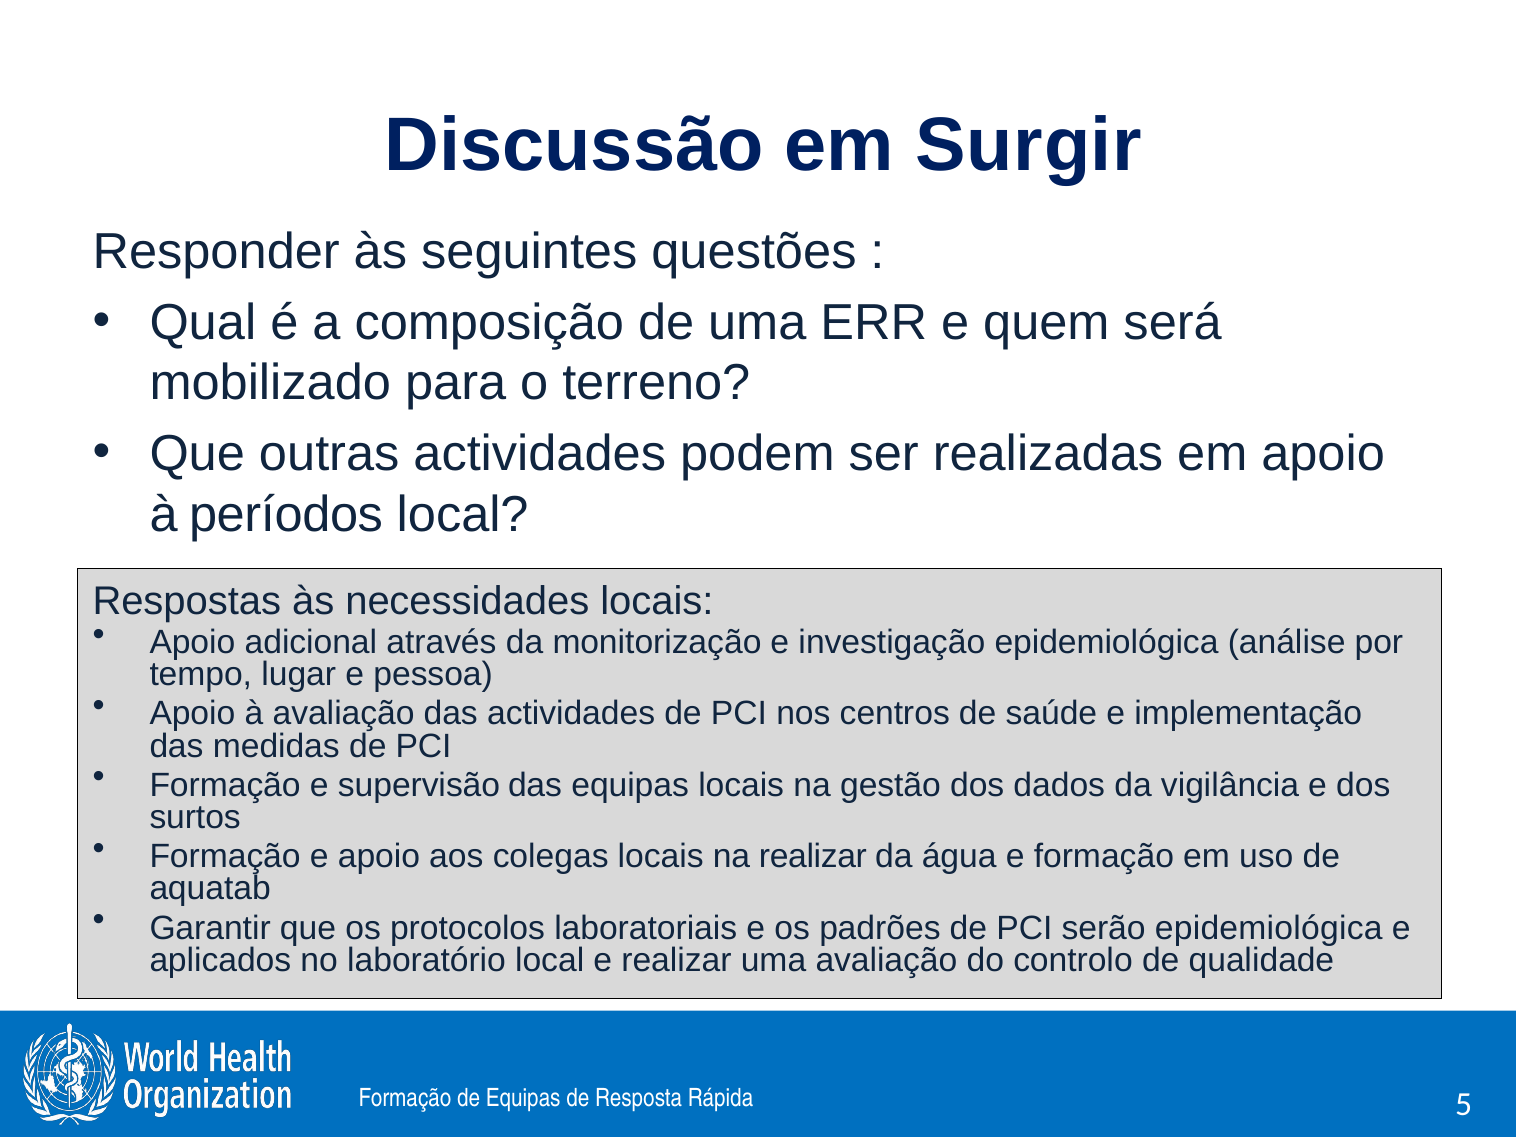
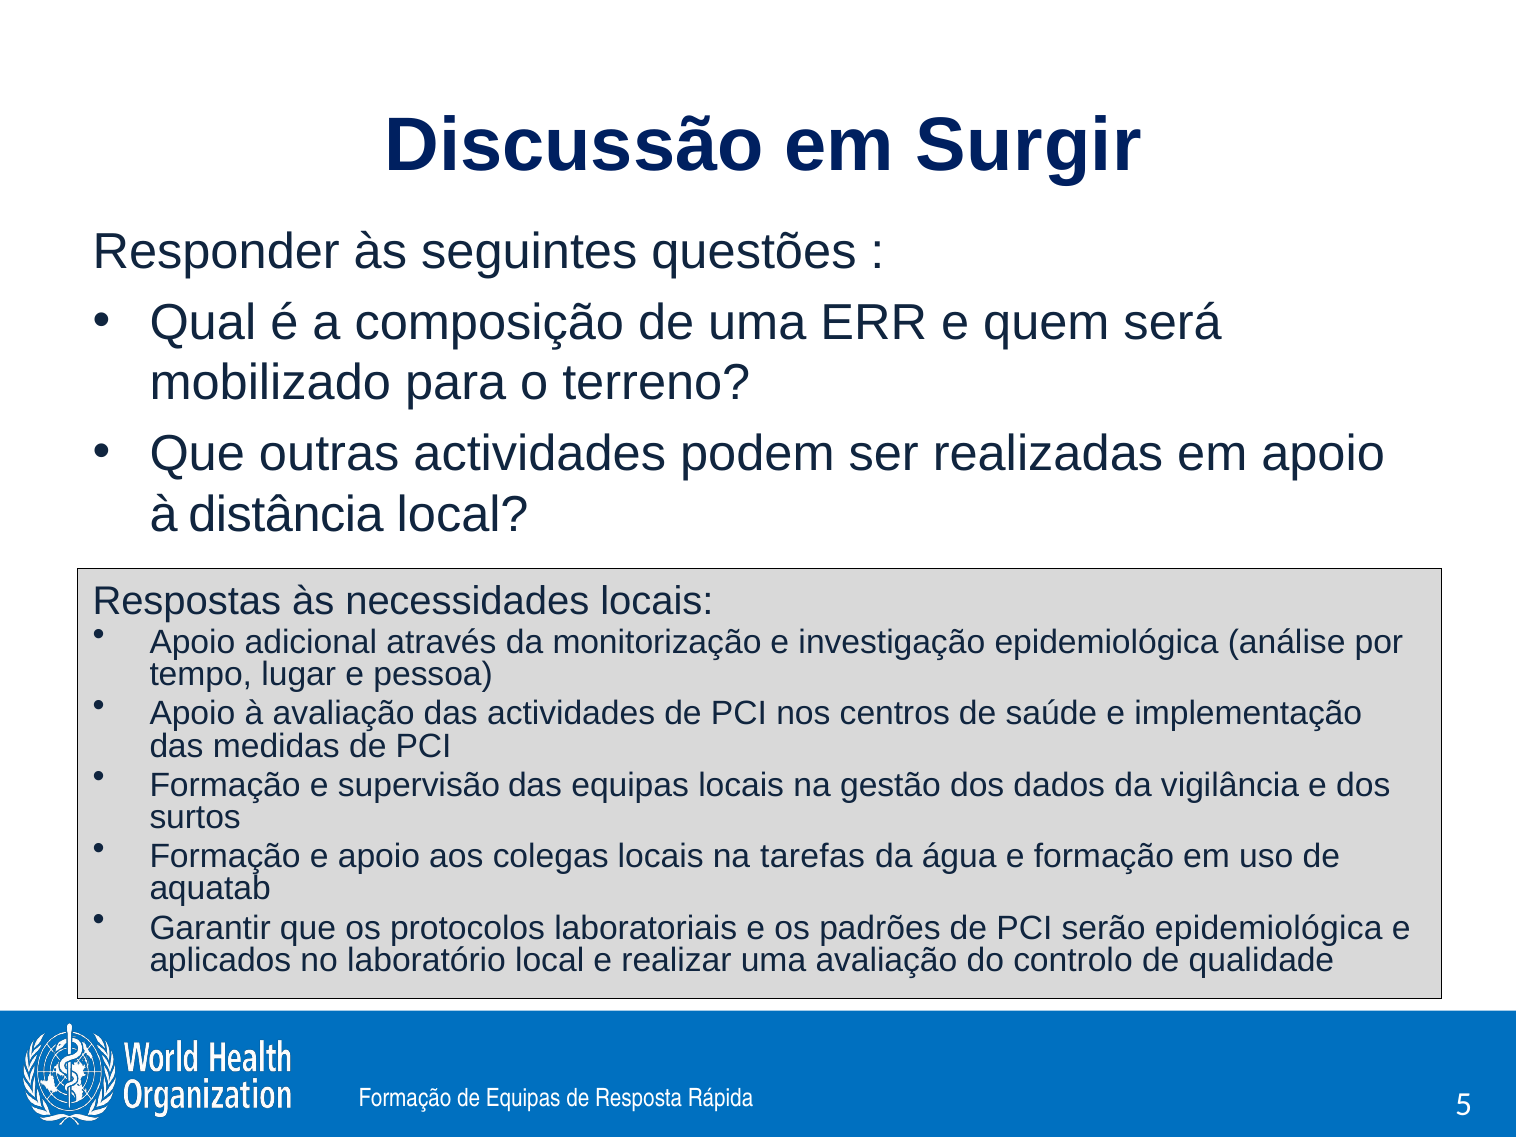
períodos: períodos -> distância
na realizar: realizar -> tarefas
